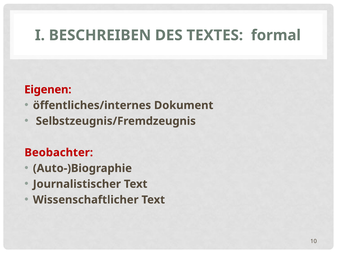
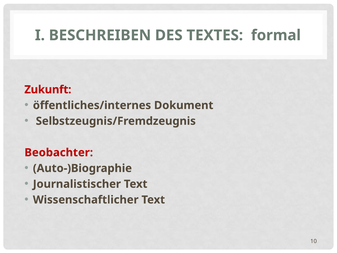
Eigenen: Eigenen -> Zukunft
